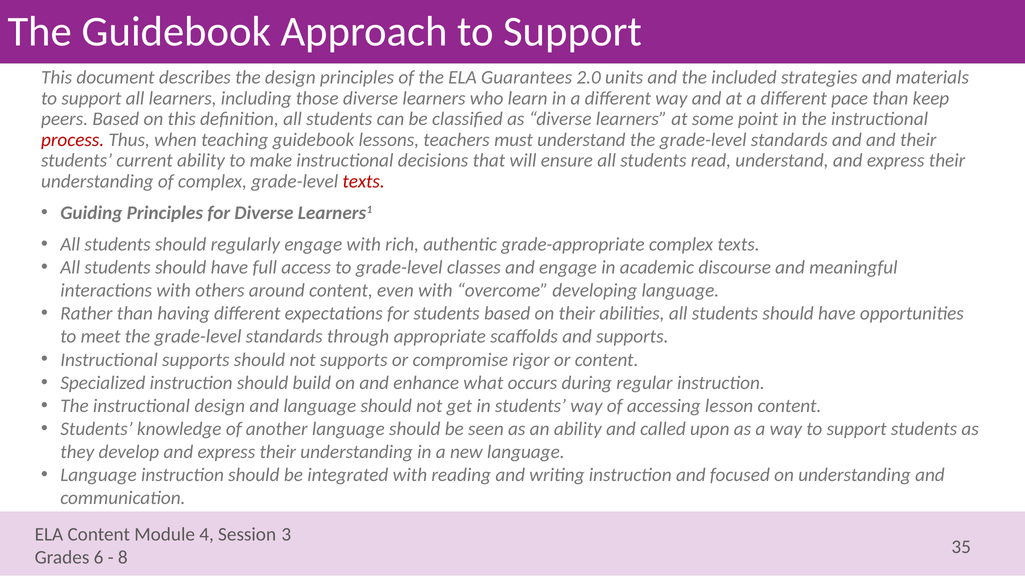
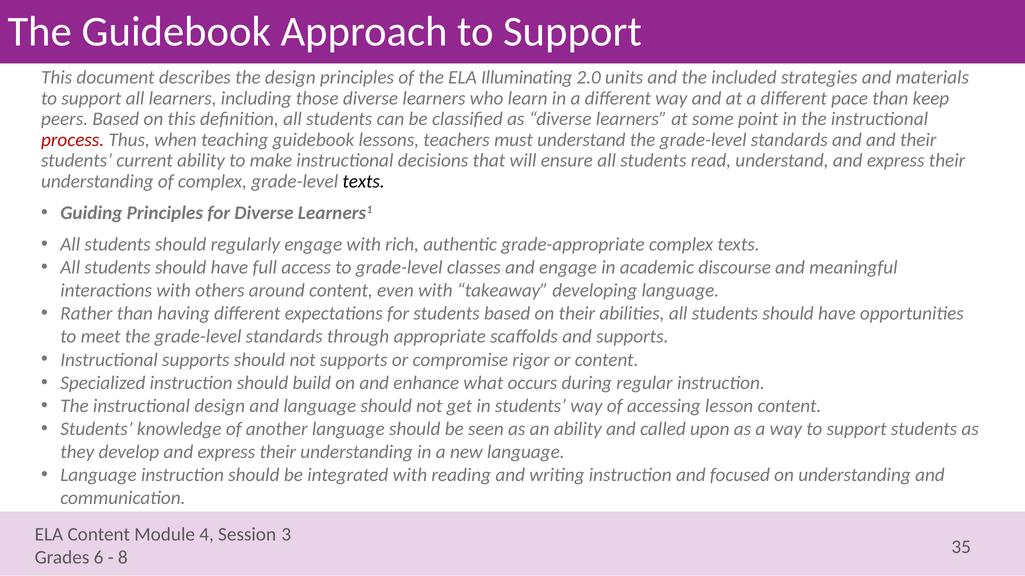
Guarantees: Guarantees -> Illuminating
texts at (364, 182) colour: red -> black
overcome: overcome -> takeaway
